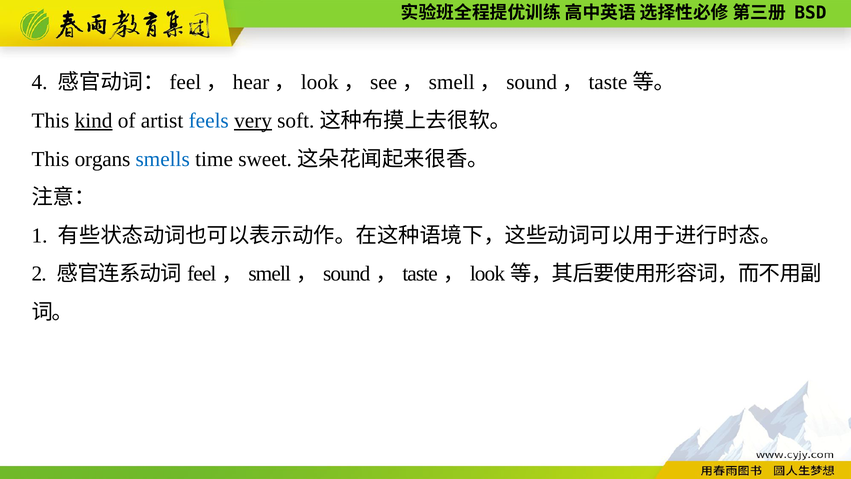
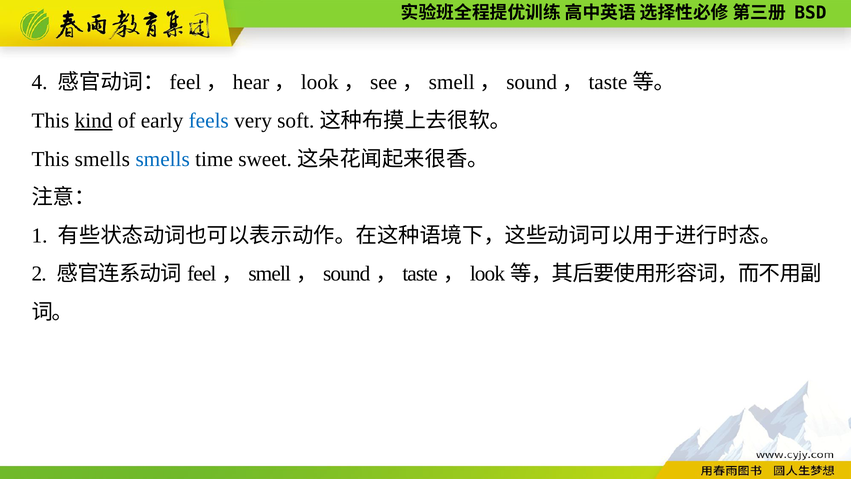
artist: artist -> early
very underline: present -> none
This organs: organs -> smells
